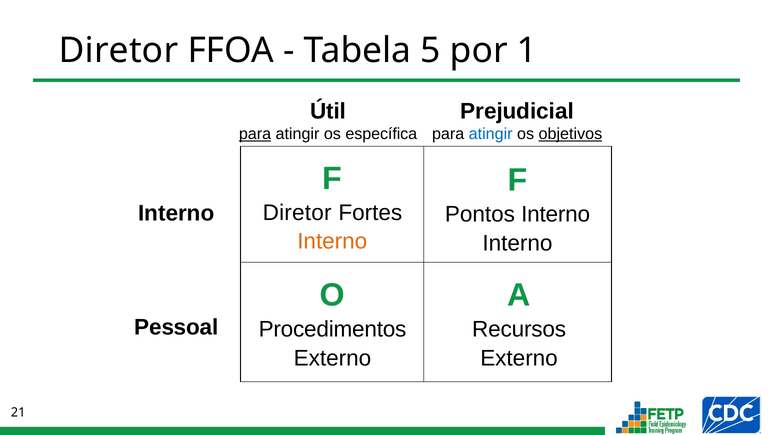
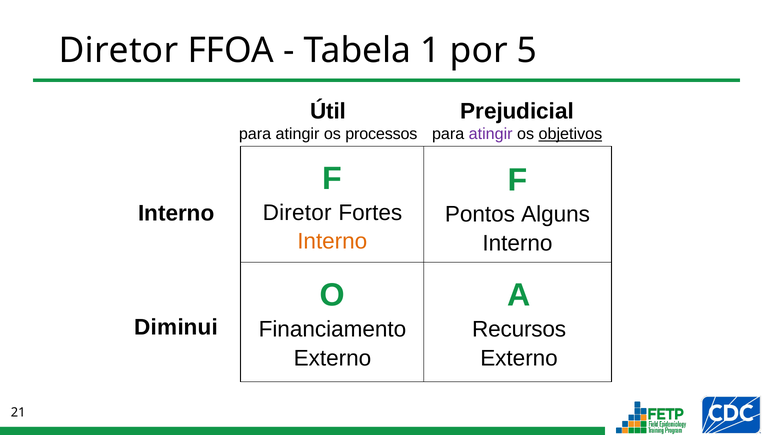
5: 5 -> 1
1: 1 -> 5
para at (255, 134) underline: present -> none
específica: específica -> processos
atingir at (491, 134) colour: blue -> purple
Pontos Interno: Interno -> Alguns
Pessoal: Pessoal -> Diminui
Procedimentos: Procedimentos -> Financiamento
